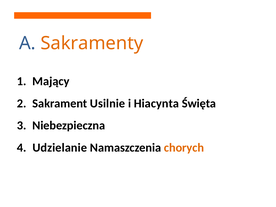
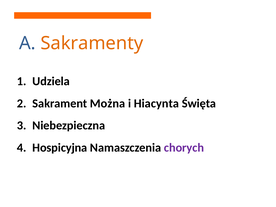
Mający: Mający -> Udziela
Usilnie: Usilnie -> Można
Udzielanie: Udzielanie -> Hospicyjna
chorych colour: orange -> purple
